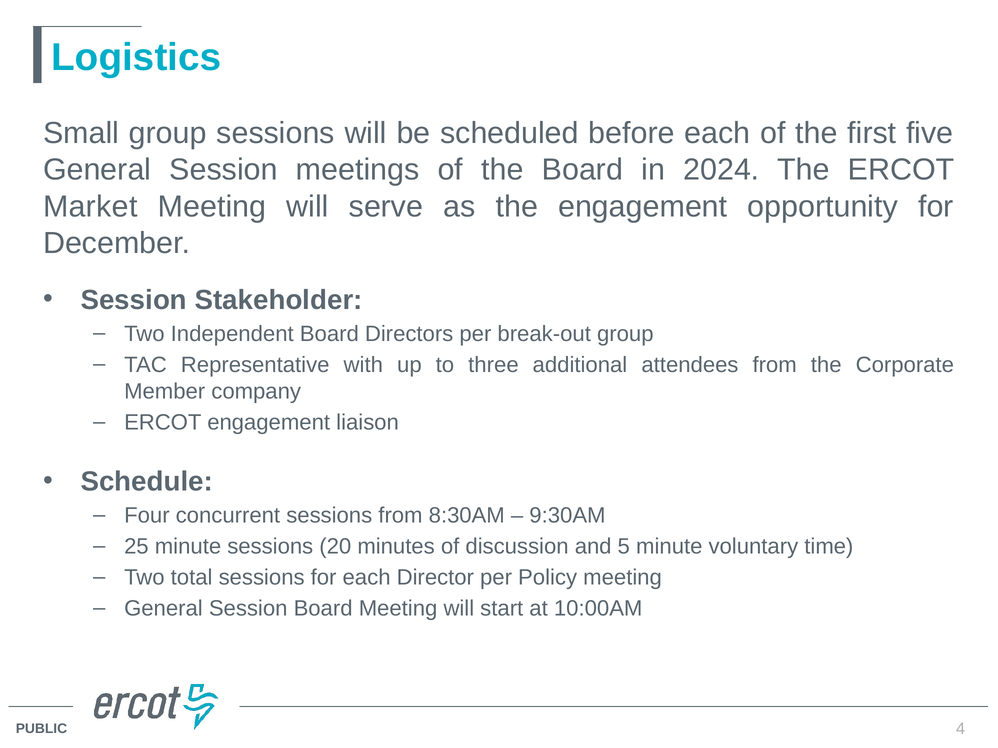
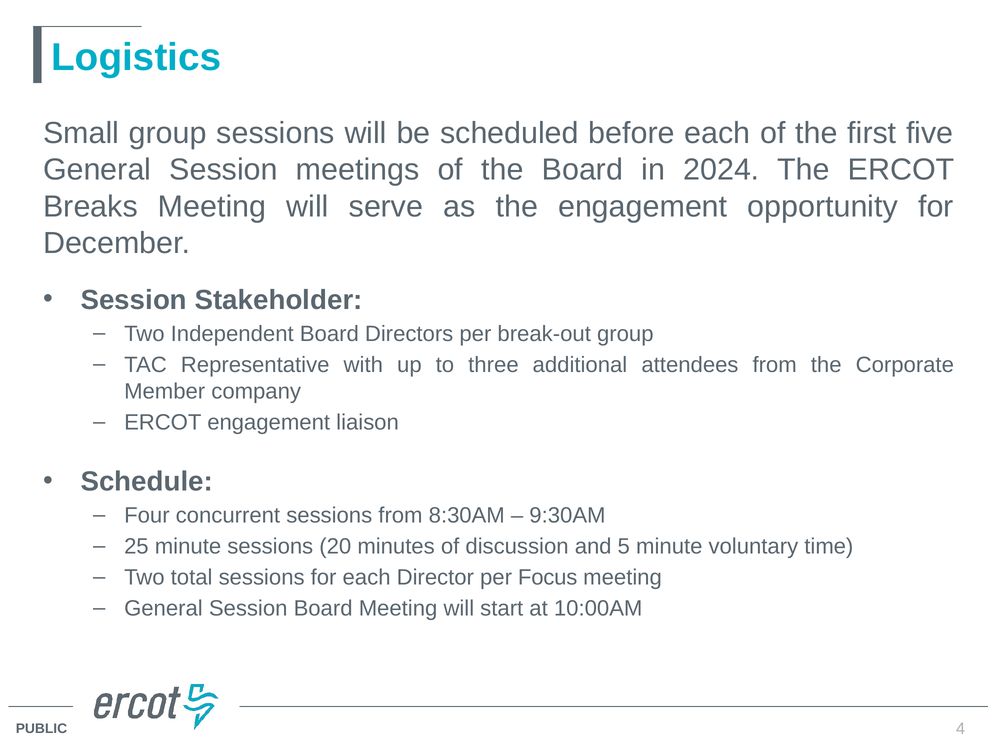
Market: Market -> Breaks
Policy: Policy -> Focus
